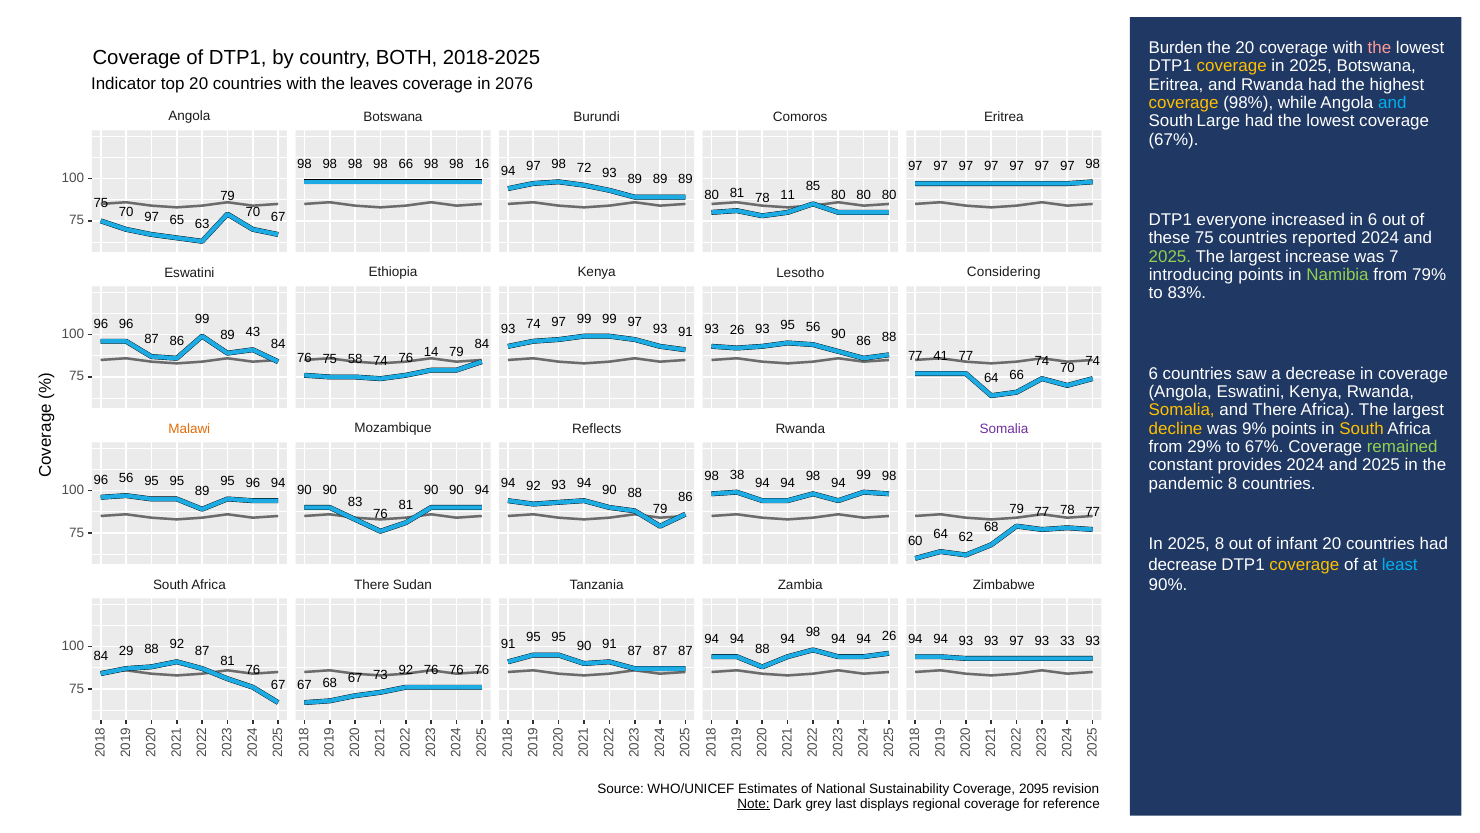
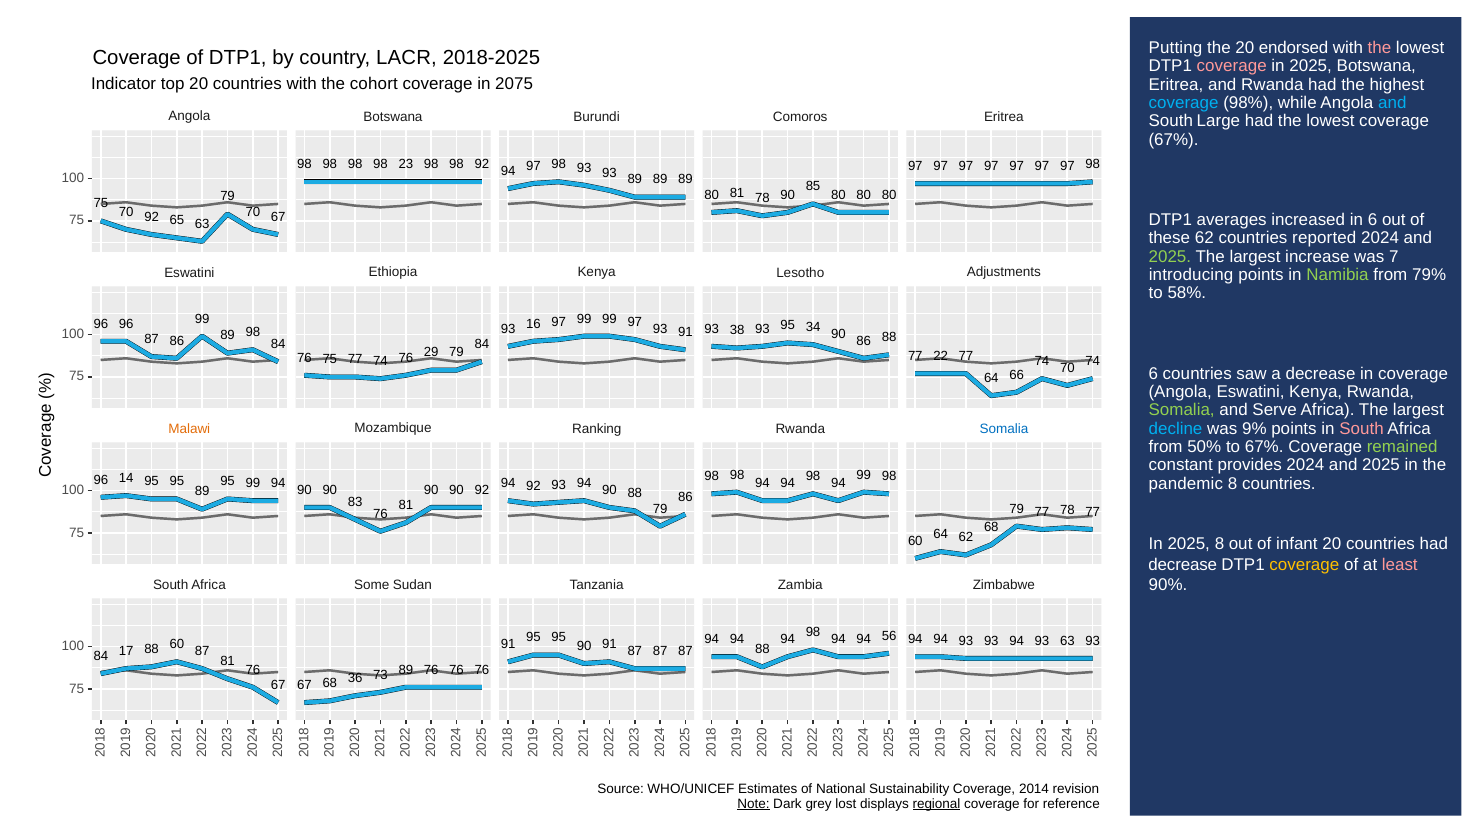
Burden: Burden -> Putting
20 coverage: coverage -> endorsed
BOTH: BOTH -> LACR
coverage at (1232, 66) colour: yellow -> pink
leaves: leaves -> cohort
2076: 2076 -> 2075
coverage at (1184, 103) colour: yellow -> light blue
98 66: 66 -> 23
98 16: 16 -> 92
98 72: 72 -> 93
78 11: 11 -> 90
70 97: 97 -> 92
everyone: everyone -> averages
these 75: 75 -> 62
Considering: Considering -> Adjustments
83%: 83% -> 58%
93 74: 74 -> 16
93 26: 26 -> 38
95 56: 56 -> 34
89 43: 43 -> 98
41: 41 -> 22
75 58: 58 -> 77
14: 14 -> 29
Somalia at (1182, 410) colour: yellow -> light green
and There: There -> Serve
decline colour: yellow -> light blue
South at (1362, 428) colour: yellow -> pink
Reflects: Reflects -> Ranking
Somalia at (1004, 429) colour: purple -> blue
29%: 29% -> 50%
38 at (737, 474): 38 -> 98
96 56: 56 -> 14
95 96: 96 -> 99
90 94: 94 -> 92
least colour: light blue -> pink
Africa There: There -> Some
94 26: 26 -> 56
93 93 97: 97 -> 94
93 33: 33 -> 63
29: 29 -> 17
88 92: 92 -> 60
68 67: 67 -> 36
73 92: 92 -> 89
2095: 2095 -> 2014
last: last -> lost
regional underline: none -> present
